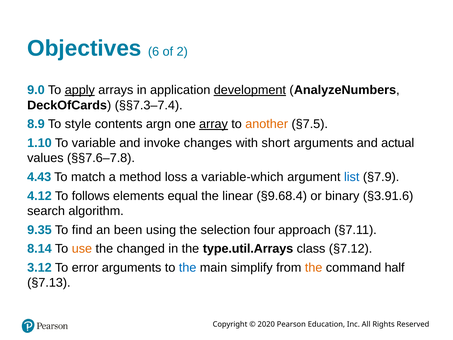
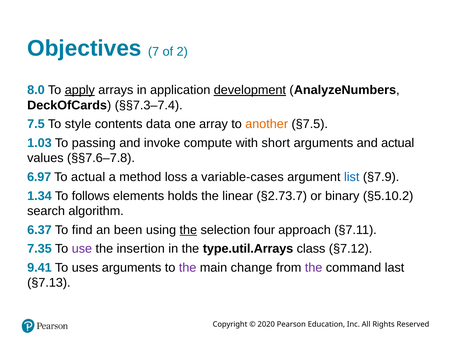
6: 6 -> 7
9.0: 9.0 -> 8.0
8.9: 8.9 -> 7.5
argn: argn -> data
array underline: present -> none
1.10: 1.10 -> 1.03
variable: variable -> passing
changes: changes -> compute
4.43: 4.43 -> 6.97
To match: match -> actual
variable-which: variable-which -> variable-cases
4.12: 4.12 -> 1.34
equal: equal -> holds
§9.68.4: §9.68.4 -> §2.73.7
§3.91.6: §3.91.6 -> §5.10.2
9.35: 9.35 -> 6.37
the at (188, 230) underline: none -> present
8.14: 8.14 -> 7.35
use colour: orange -> purple
changed: changed -> insertion
3.12: 3.12 -> 9.41
error: error -> uses
the at (188, 268) colour: blue -> purple
simplify: simplify -> change
the at (314, 268) colour: orange -> purple
half: half -> last
